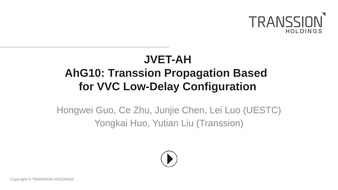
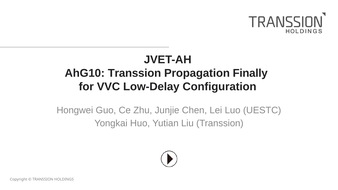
Based: Based -> Finally
